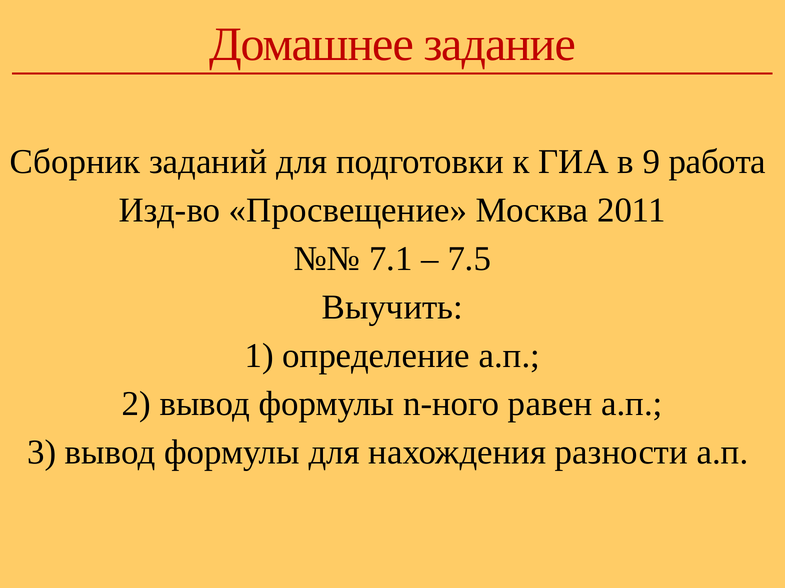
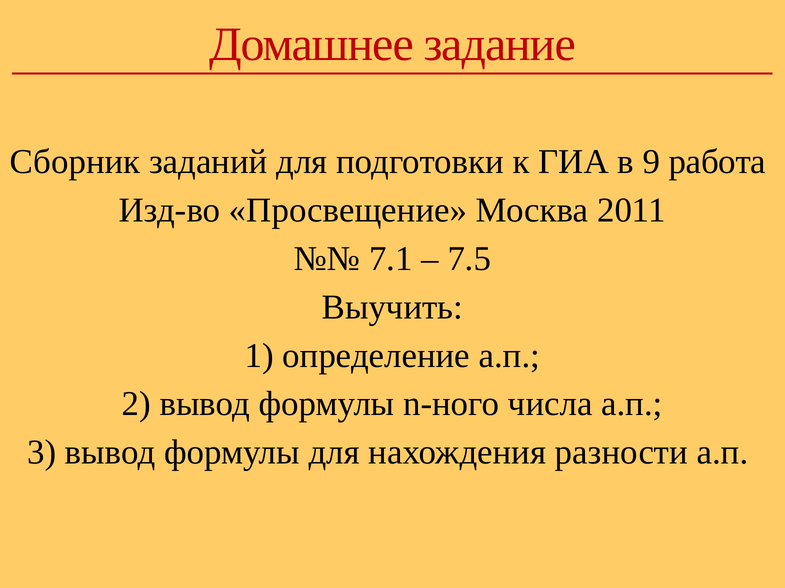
равен: равен -> числа
